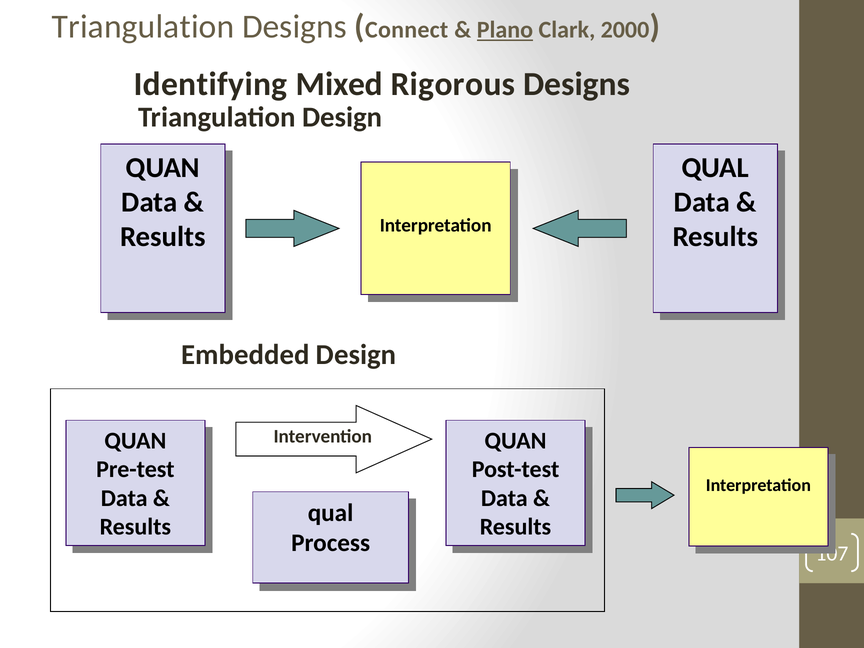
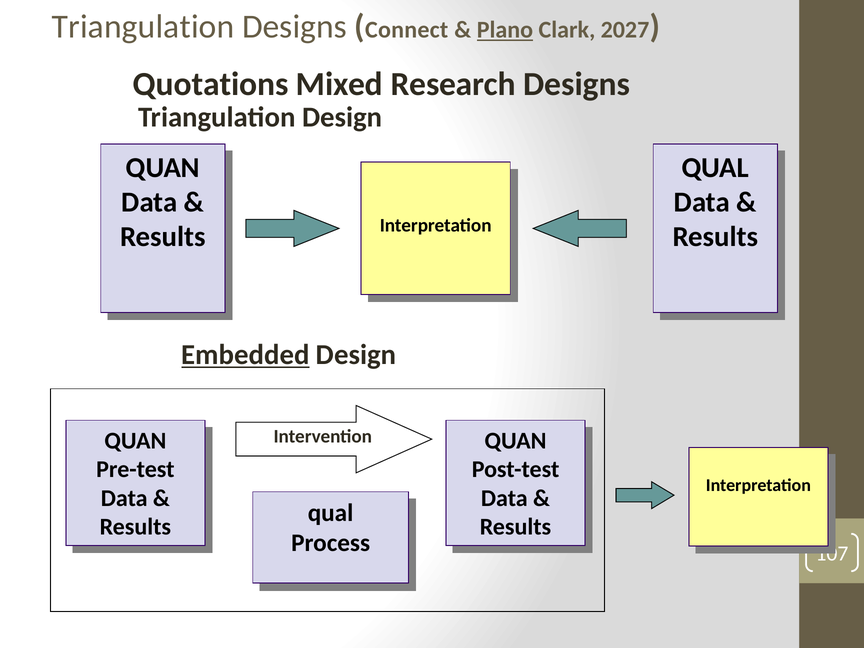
2000: 2000 -> 2027
Identifying: Identifying -> Quotations
Rigorous: Rigorous -> Research
Embedded underline: none -> present
